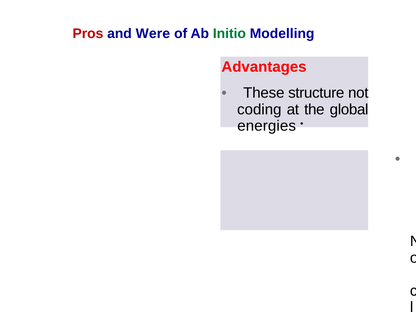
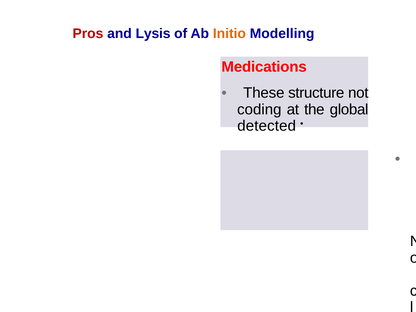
Were: Were -> Lysis
Initio colour: green -> orange
Advantages: Advantages -> Medications
energies: energies -> detected
